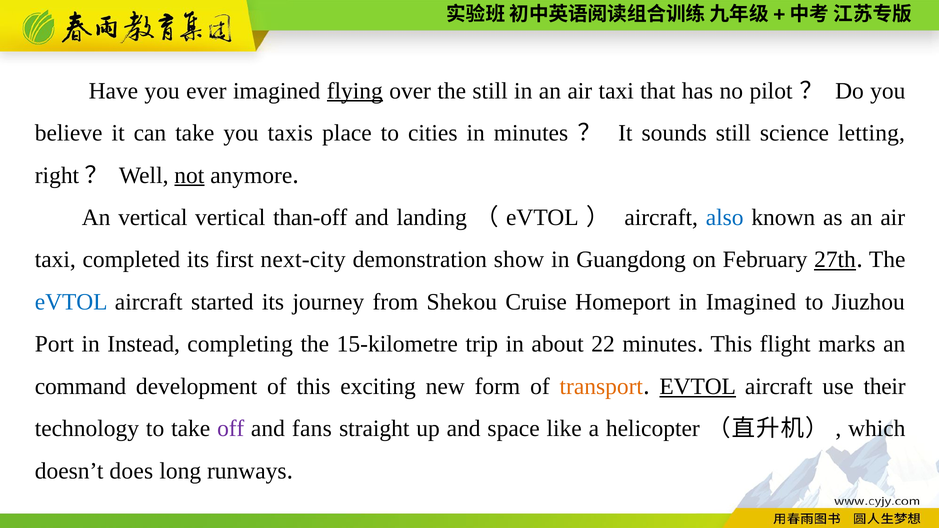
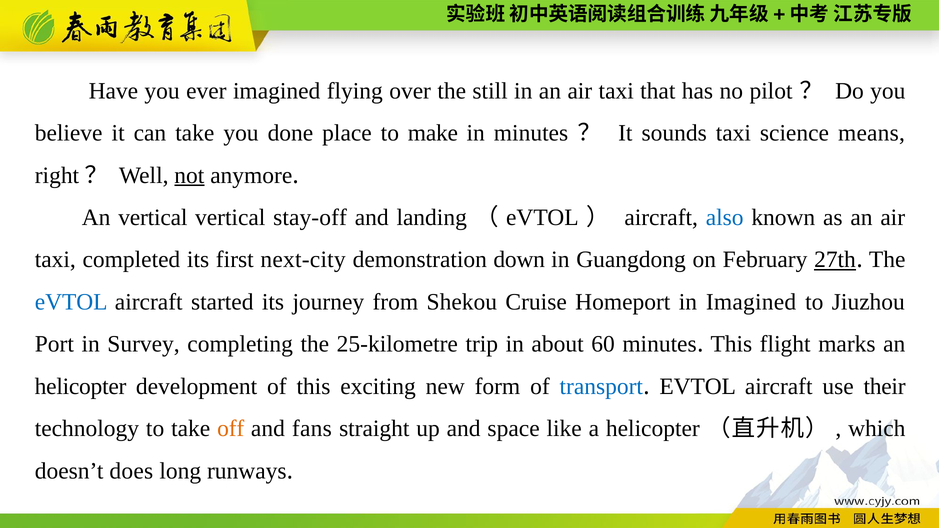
flying underline: present -> none
taxis: taxis -> done
cities: cities -> make
sounds still: still -> taxi
letting: letting -> means
than-off: than-off -> stay-off
show: show -> down
Instead: Instead -> Survey
15-kilometre: 15-kilometre -> 25-kilometre
22: 22 -> 60
command at (81, 387): command -> helicopter
transport colour: orange -> blue
EVTOL at (698, 387) underline: present -> none
off colour: purple -> orange
